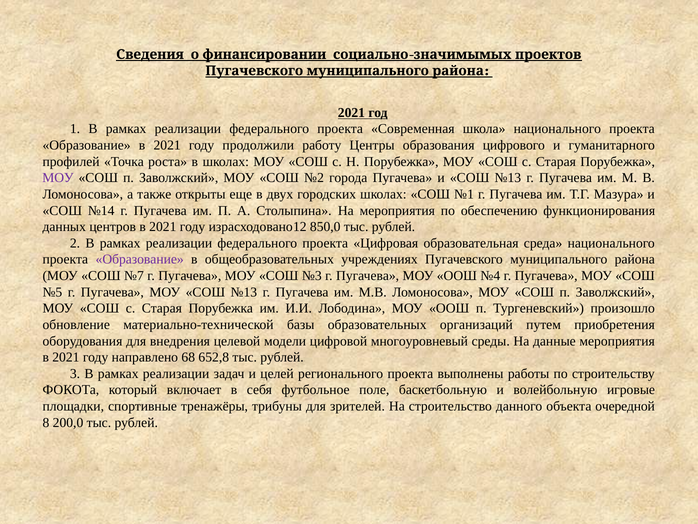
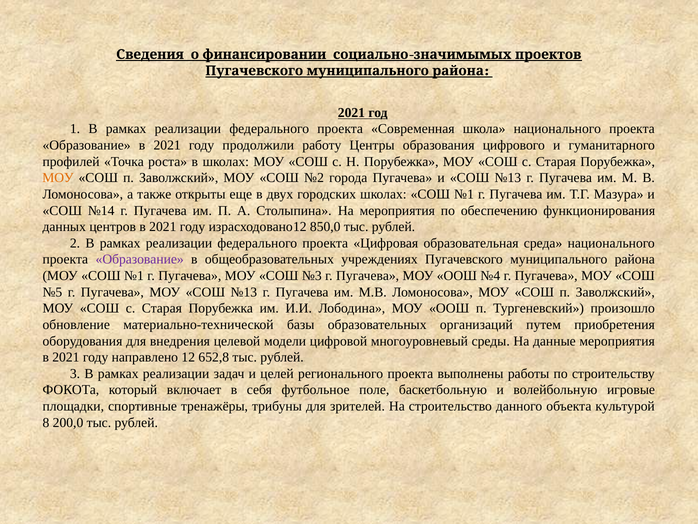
МОУ at (58, 178) colour: purple -> orange
МОУ СОШ №7: №7 -> №1
68: 68 -> 12
очередной: очередной -> культурой
